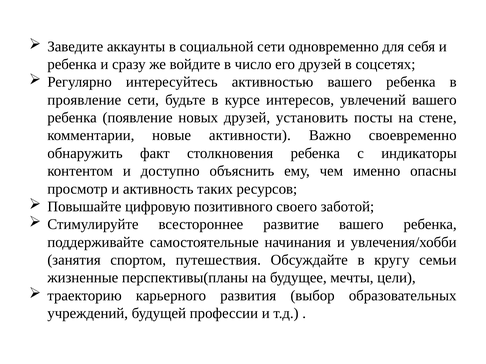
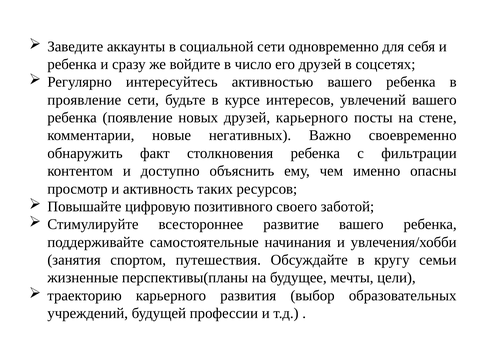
друзей установить: установить -> карьерного
активности: активности -> негативных
индикаторы: индикаторы -> фильтрации
